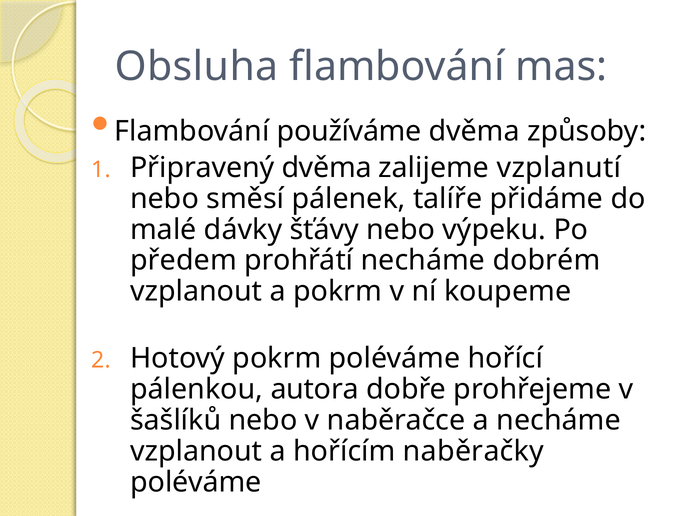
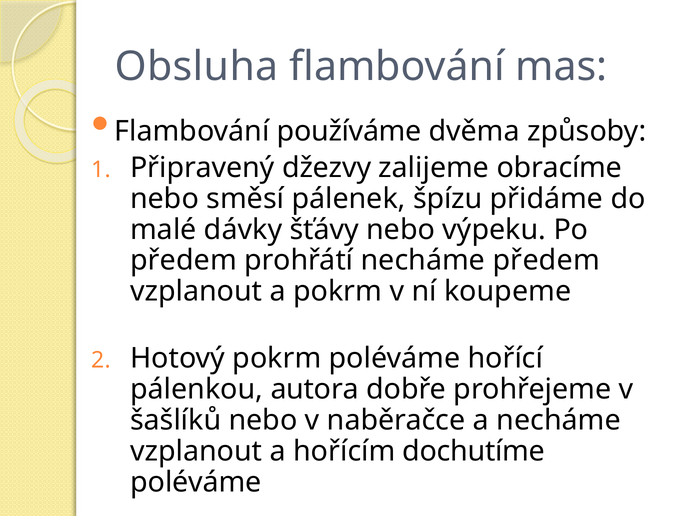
Připravený dvěma: dvěma -> džezvy
vzplanutí: vzplanutí -> obracíme
talíře: talíře -> špízu
necháme dobrém: dobrém -> předem
naběračky: naběračky -> dochutíme
